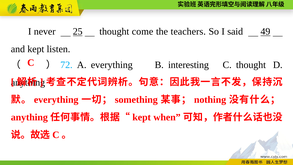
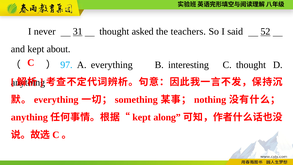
25: 25 -> 31
come: come -> asked
49: 49 -> 52
listen: listen -> about
72: 72 -> 97
when: when -> along
